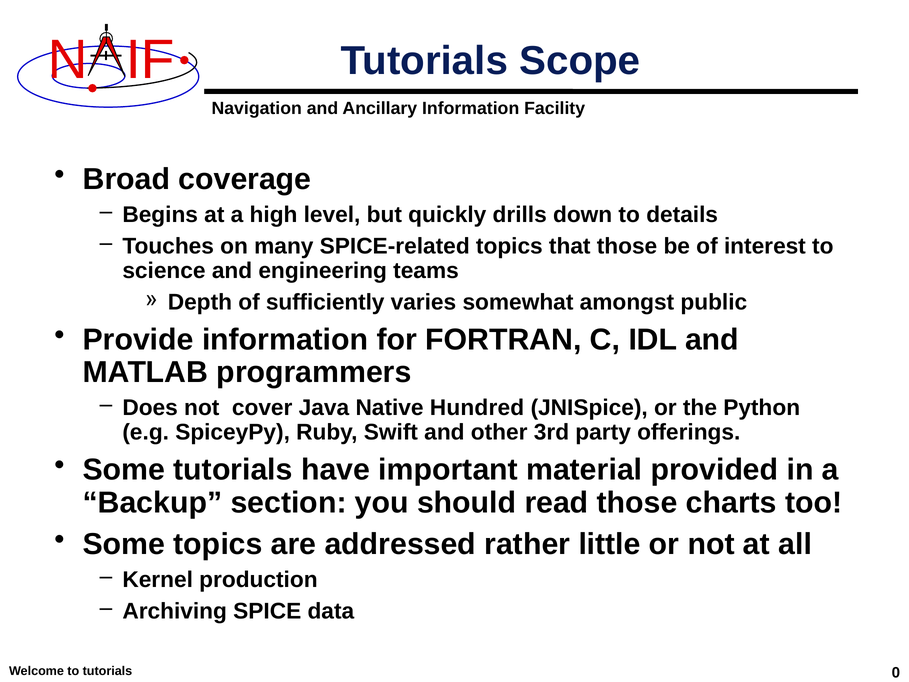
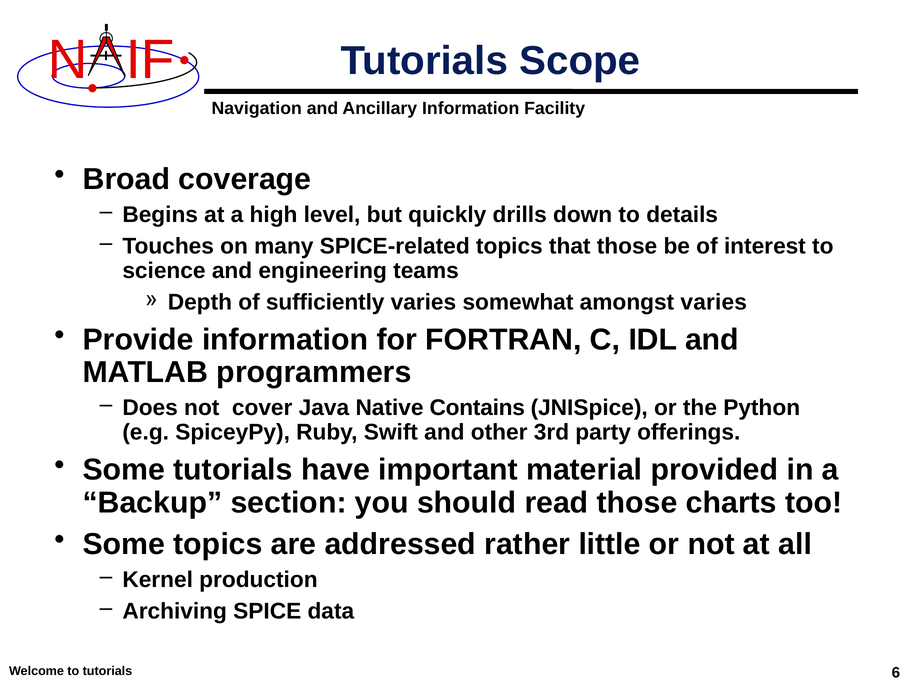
amongst public: public -> varies
Hundred: Hundred -> Contains
0: 0 -> 6
